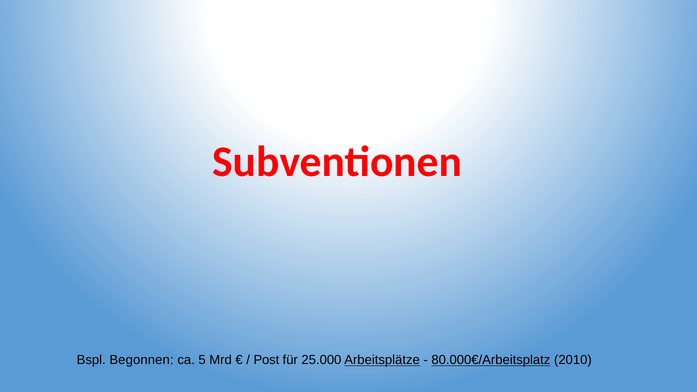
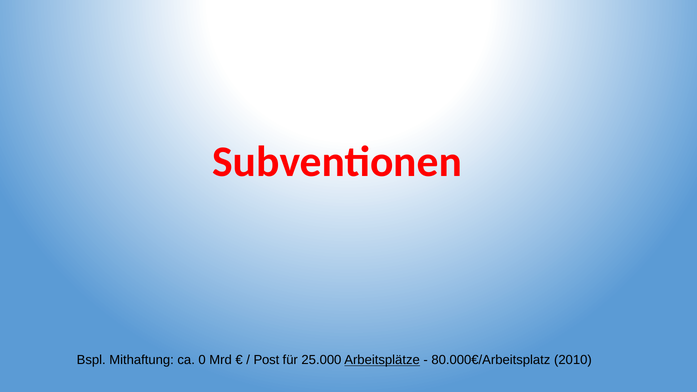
Begonnen: Begonnen -> Mithaftung
5: 5 -> 0
80.000€/Arbeitsplatz underline: present -> none
